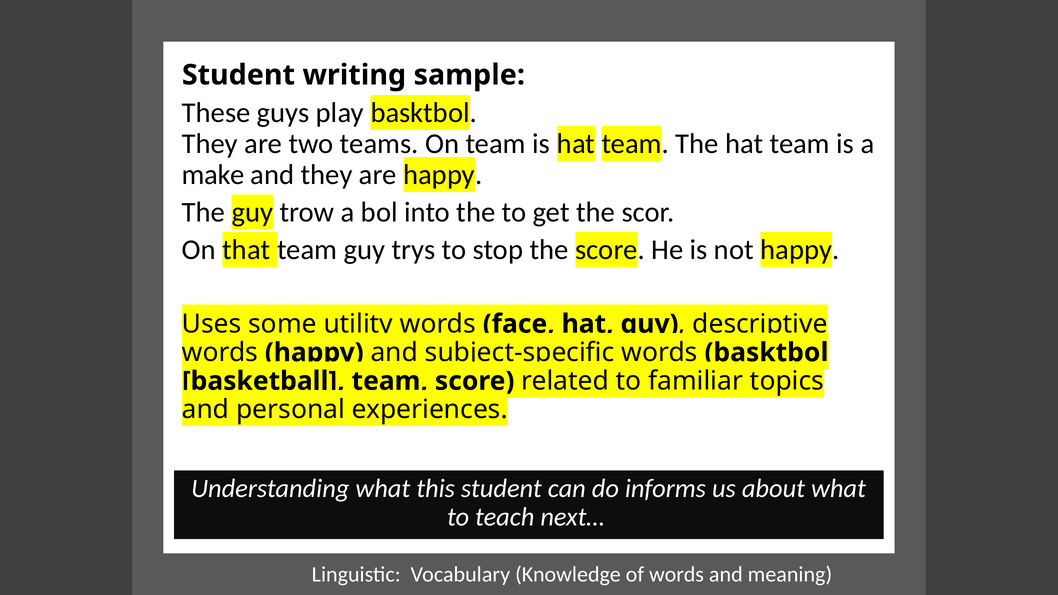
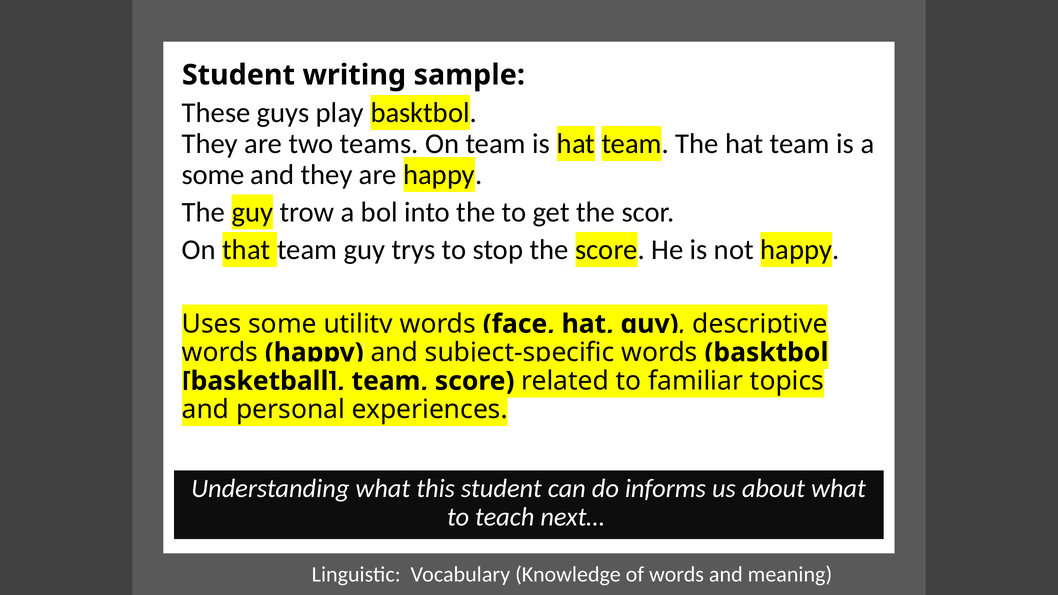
make at (213, 175): make -> some
